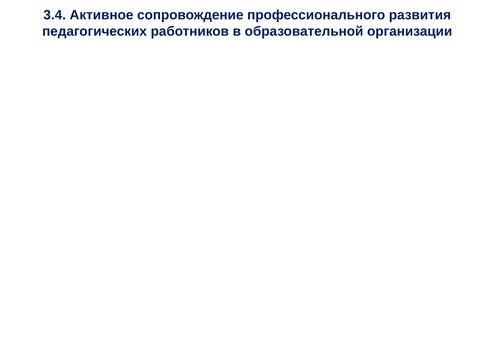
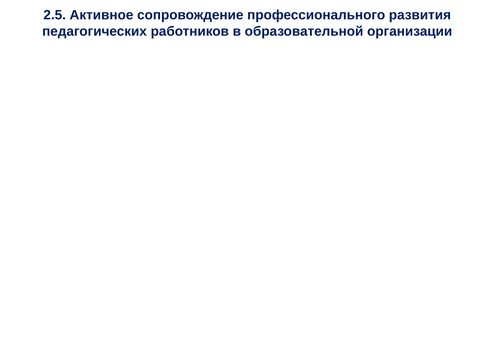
3.4: 3.4 -> 2.5
